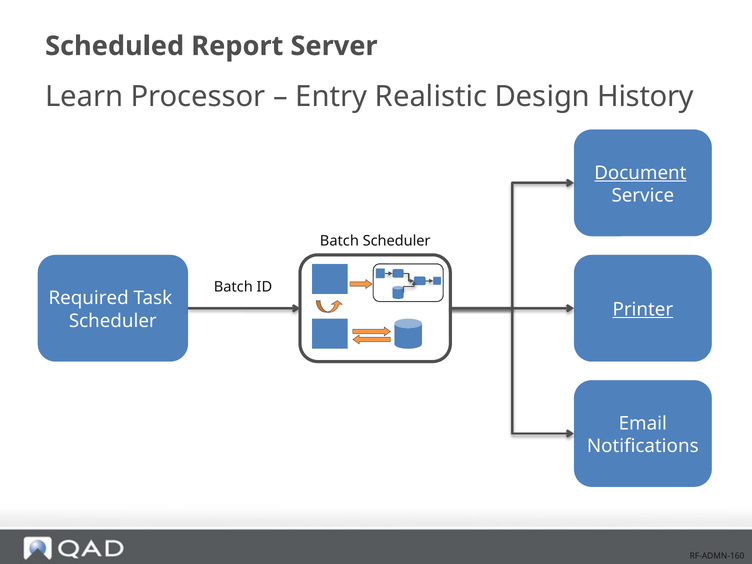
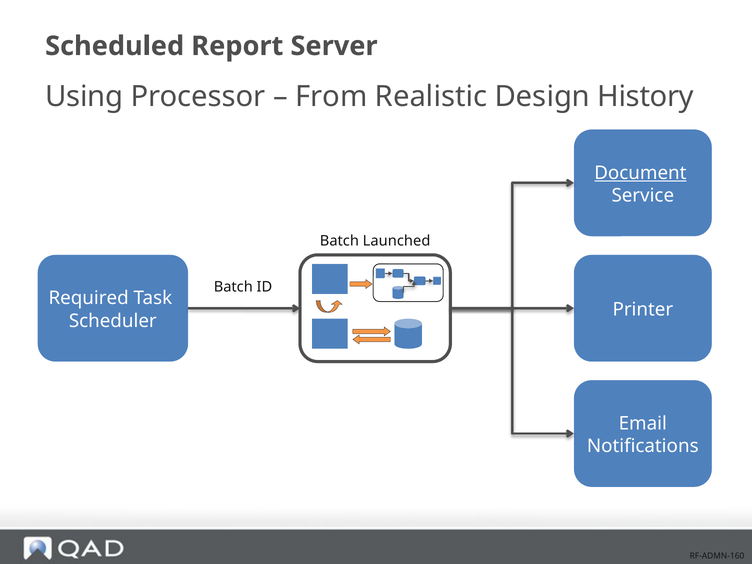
Learn: Learn -> Using
Entry: Entry -> From
Batch Scheduler: Scheduler -> Launched
Printer underline: present -> none
